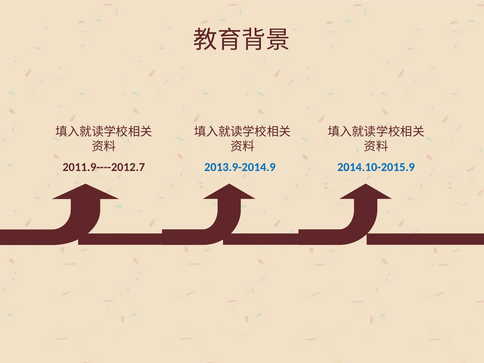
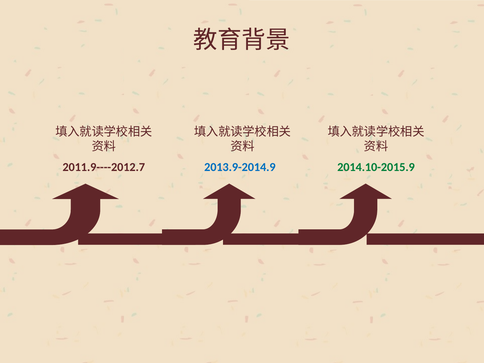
2014.10-2015.9 colour: blue -> green
